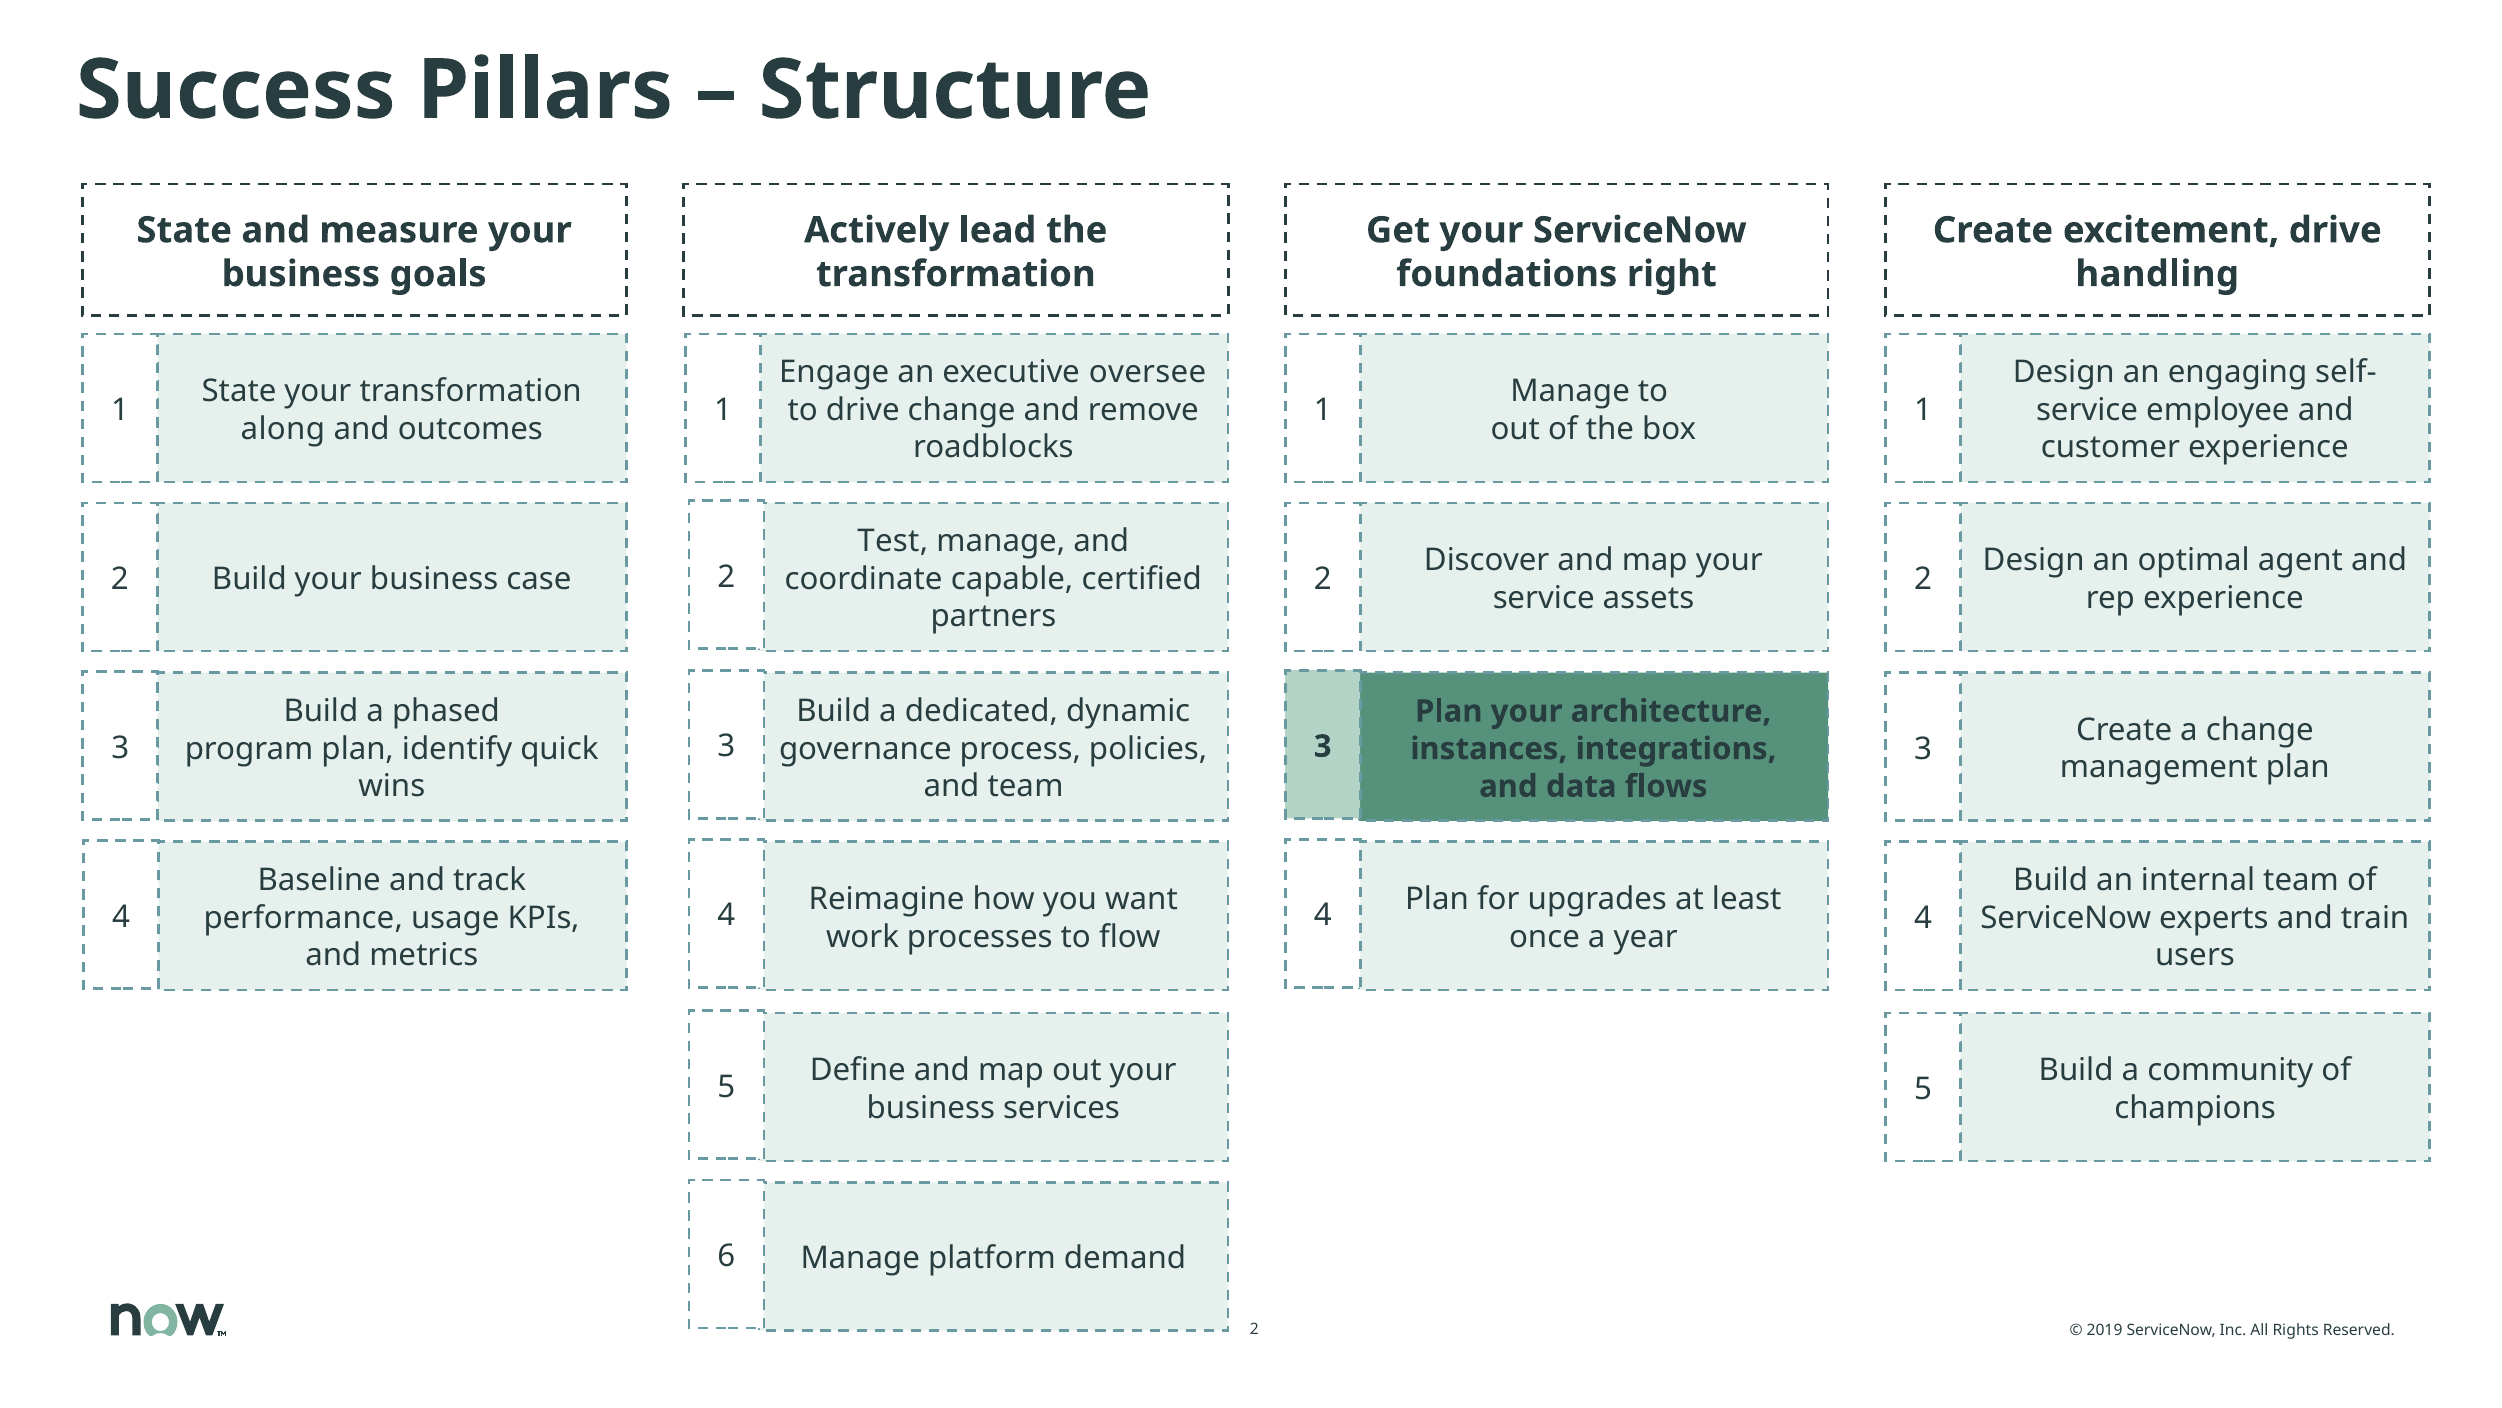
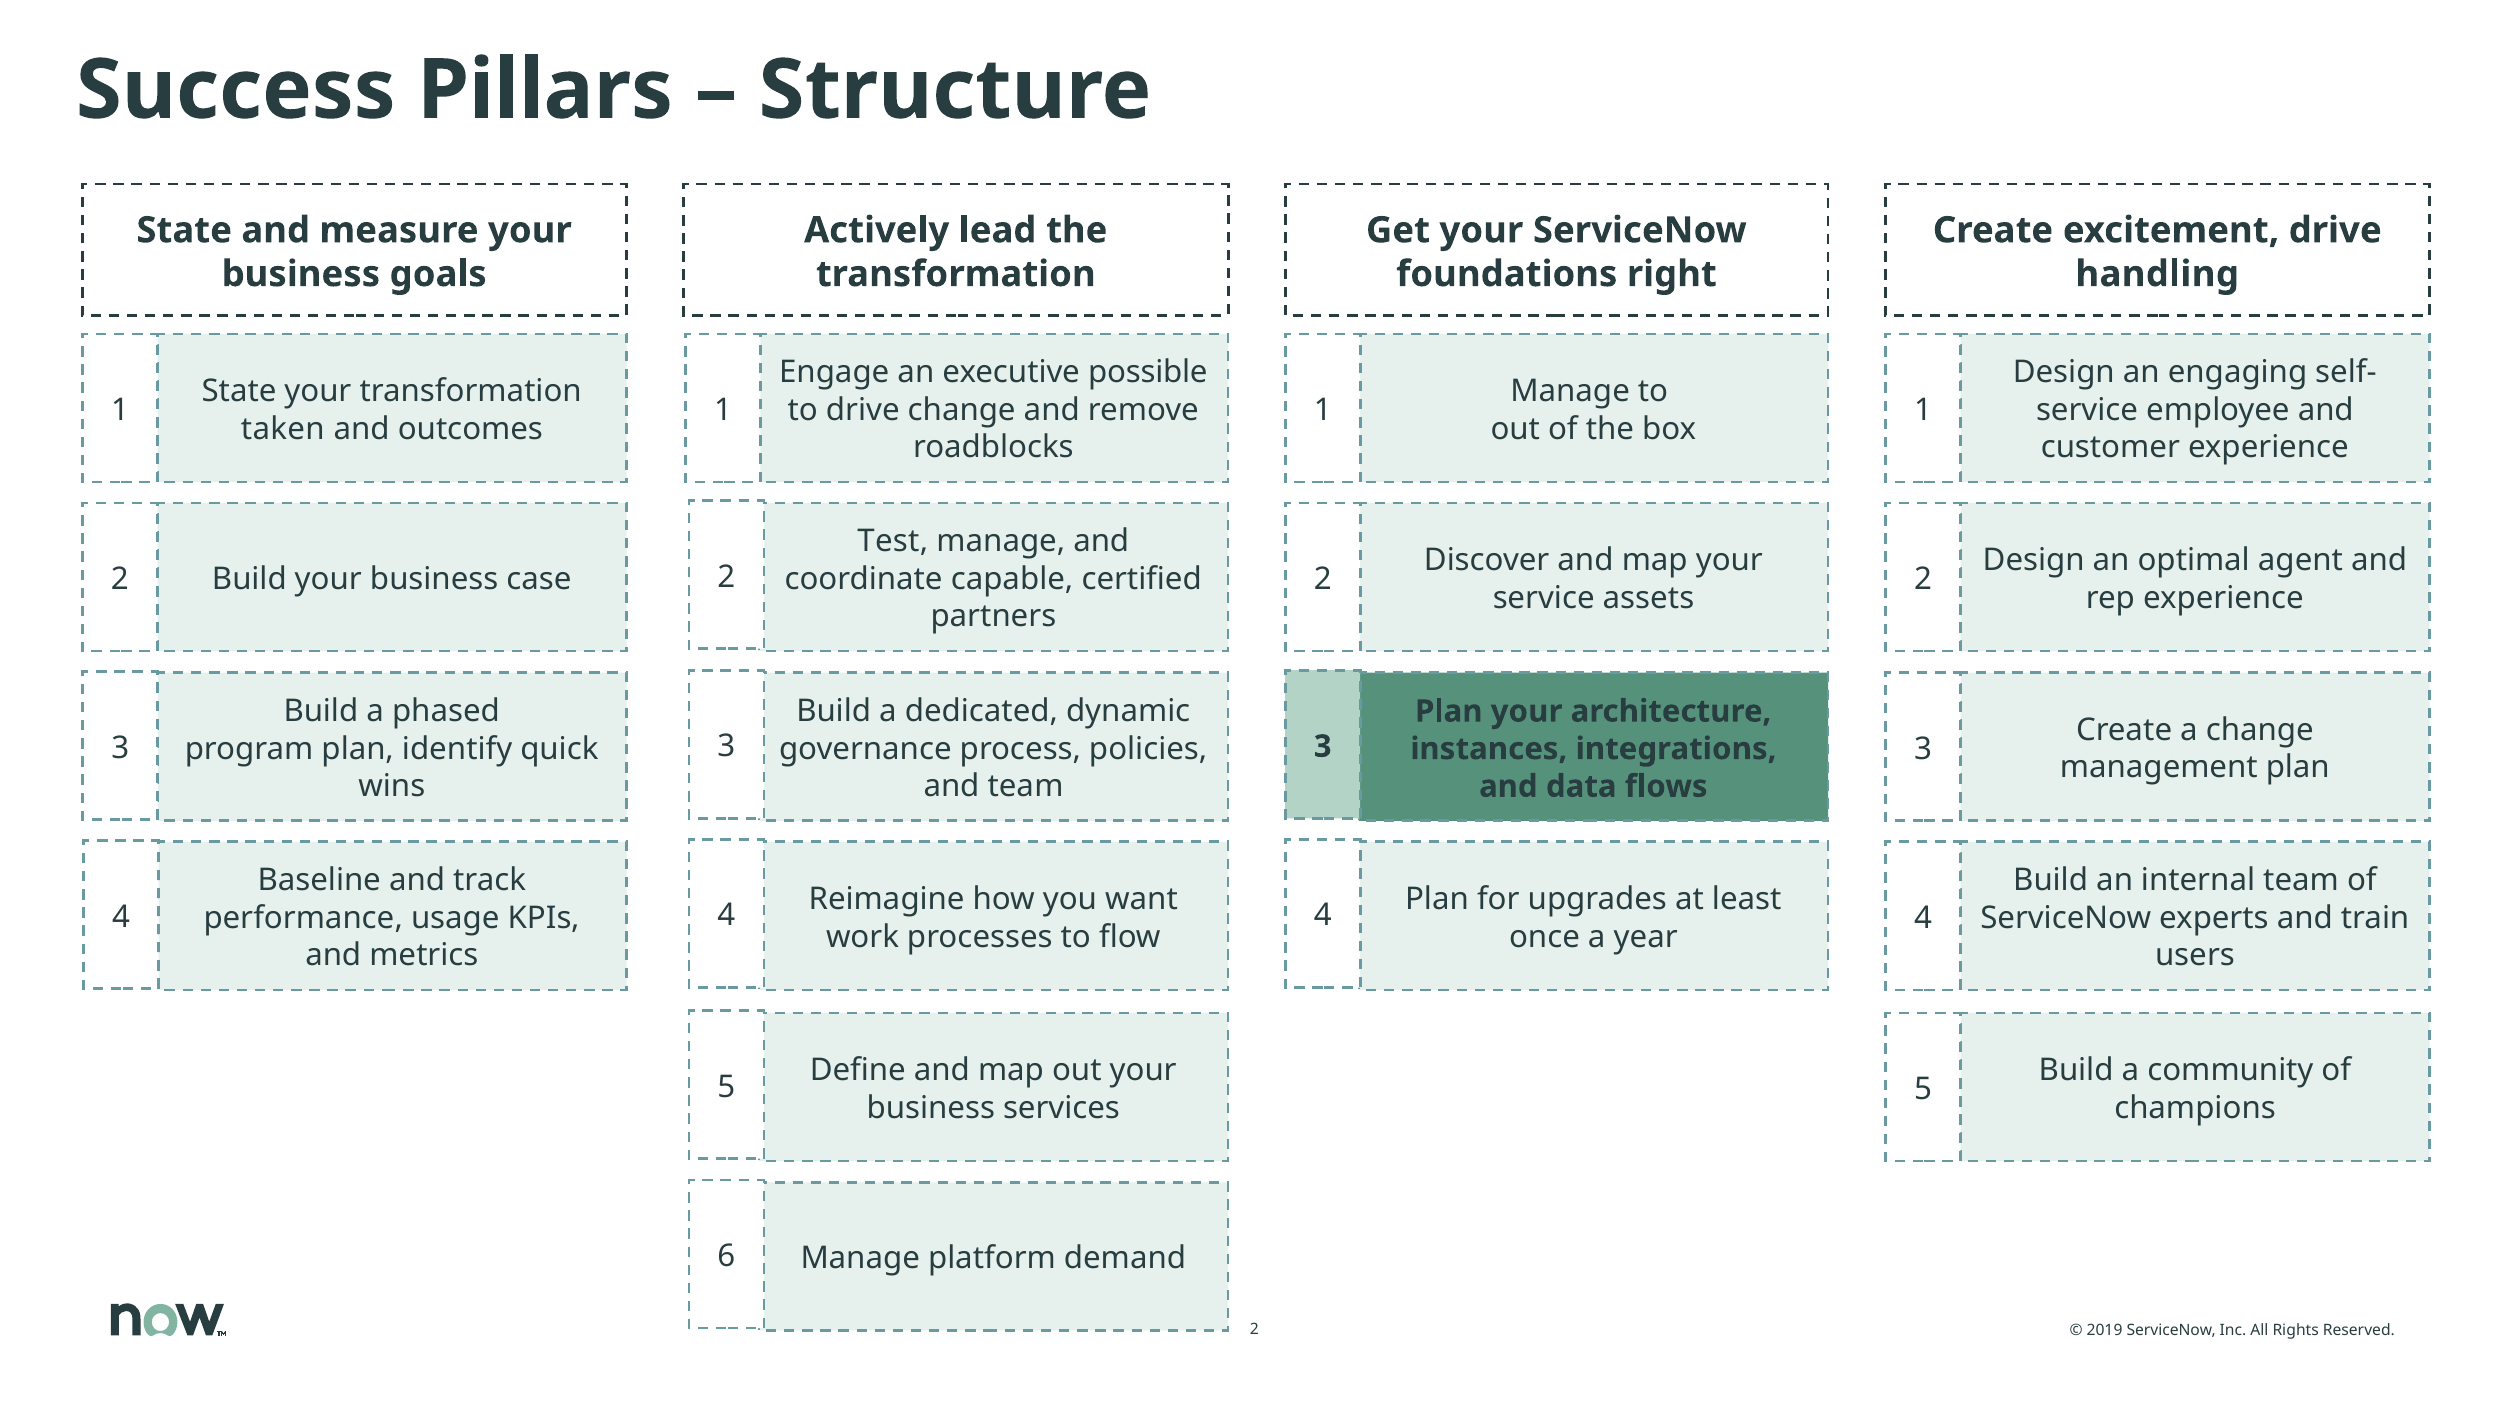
oversee: oversee -> possible
along: along -> taken
